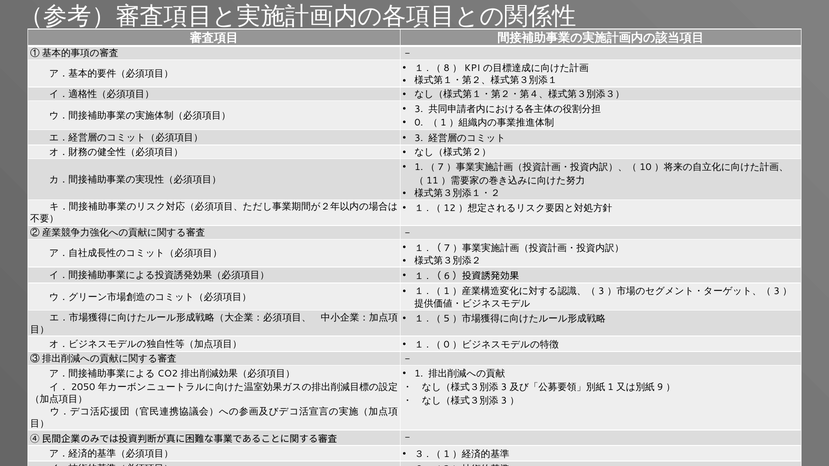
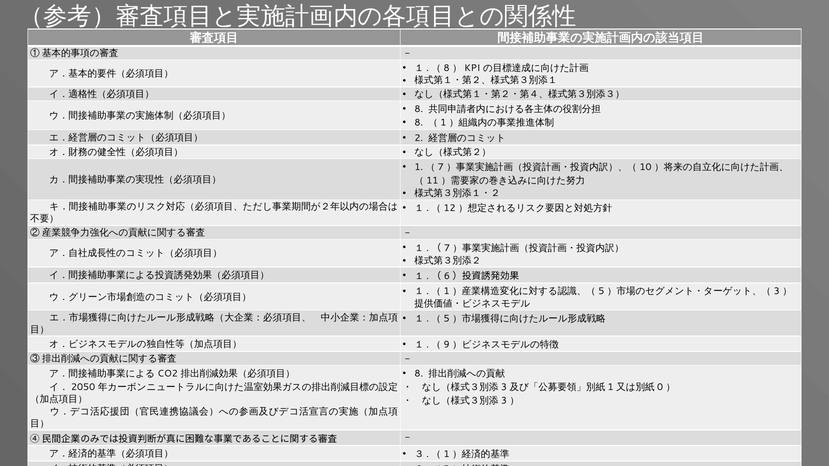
3 at (419, 109): 3 -> 8
0 at (419, 123): 0 -> 8
3 at (419, 138): 3 -> 2
3 at (601, 292): 3 -> 5
0 at (447, 345): 0 -> 9
1 at (419, 374): 1 -> 8
9: 9 -> 0
